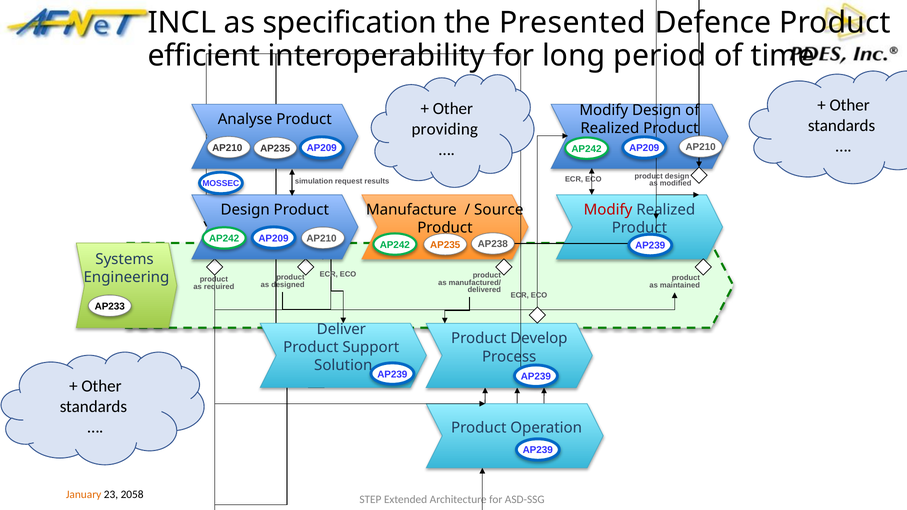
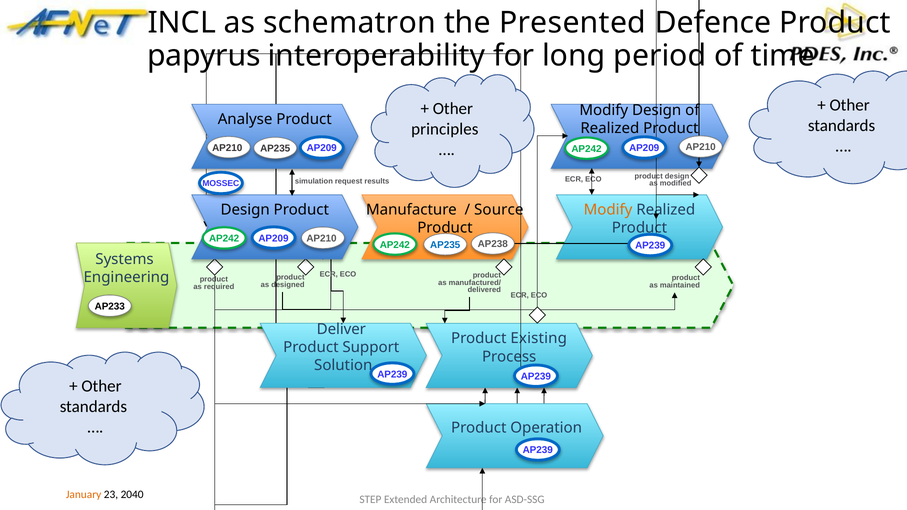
specification: specification -> schematron
efficient: efficient -> papyrus
providing: providing -> principles
Modify at (608, 210) colour: red -> orange
AP235 at (445, 245) colour: orange -> blue
Develop: Develop -> Existing
2058: 2058 -> 2040
